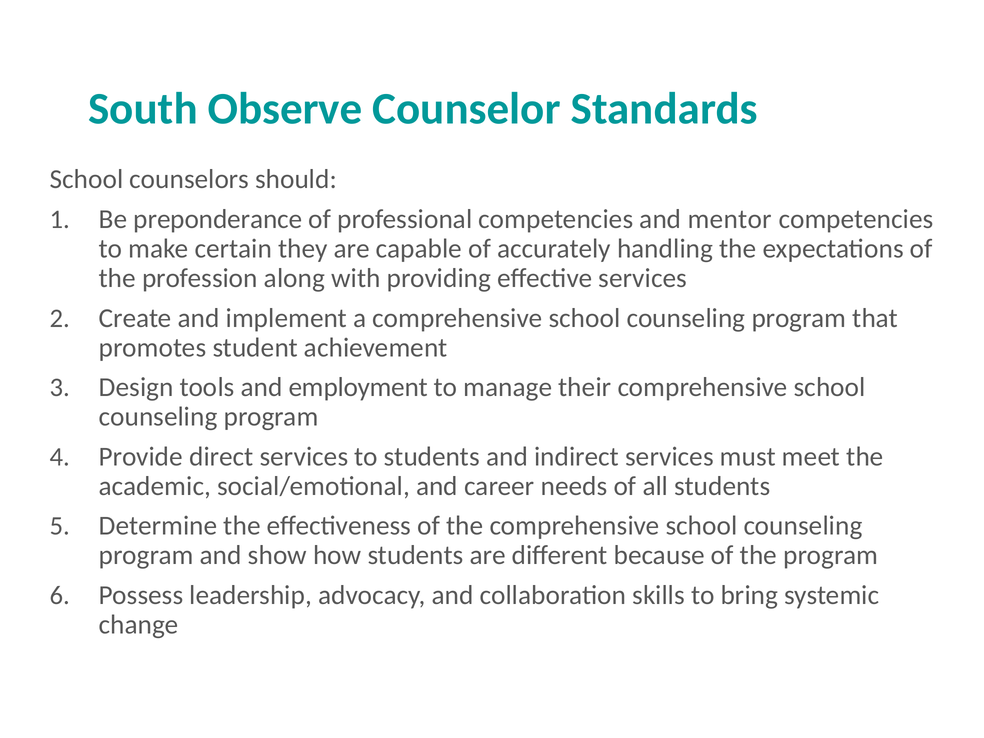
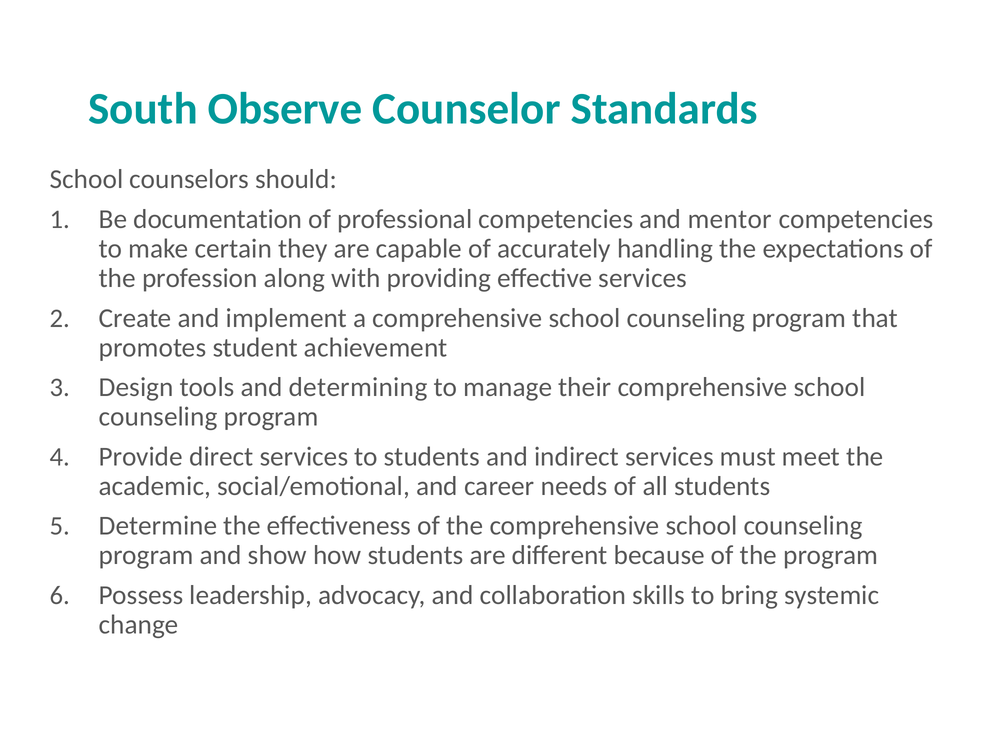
preponderance: preponderance -> documentation
employment: employment -> determining
